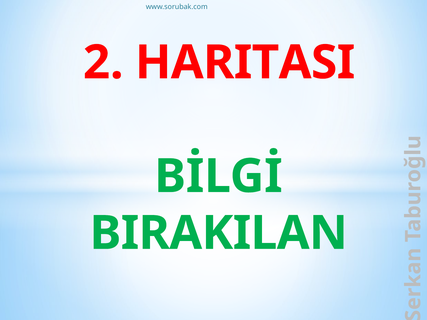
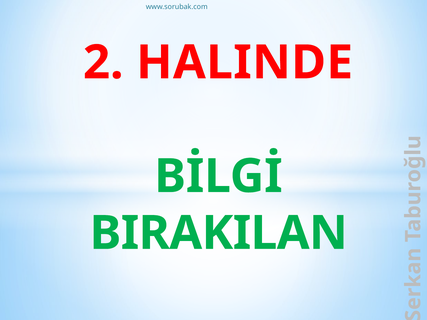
HARITASI: HARITASI -> HALINDE
